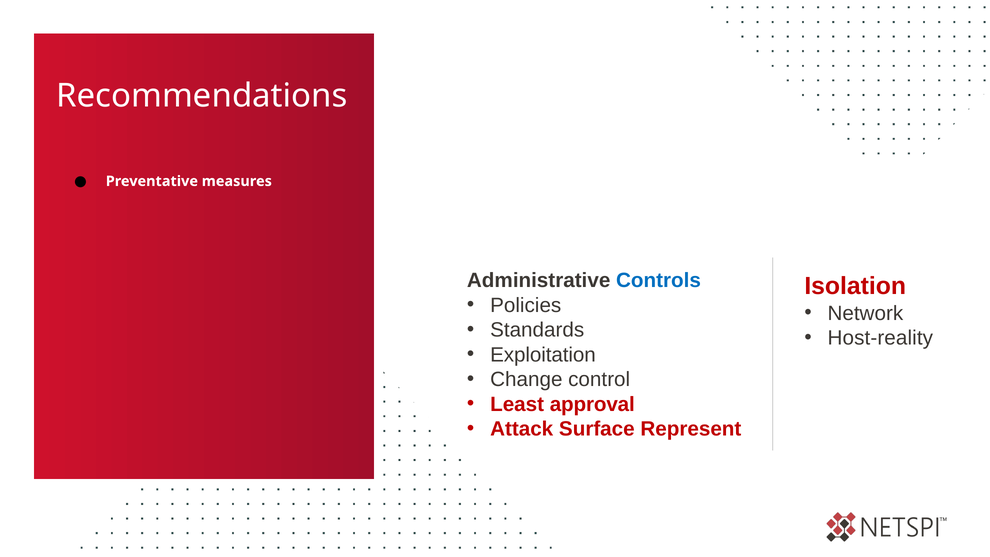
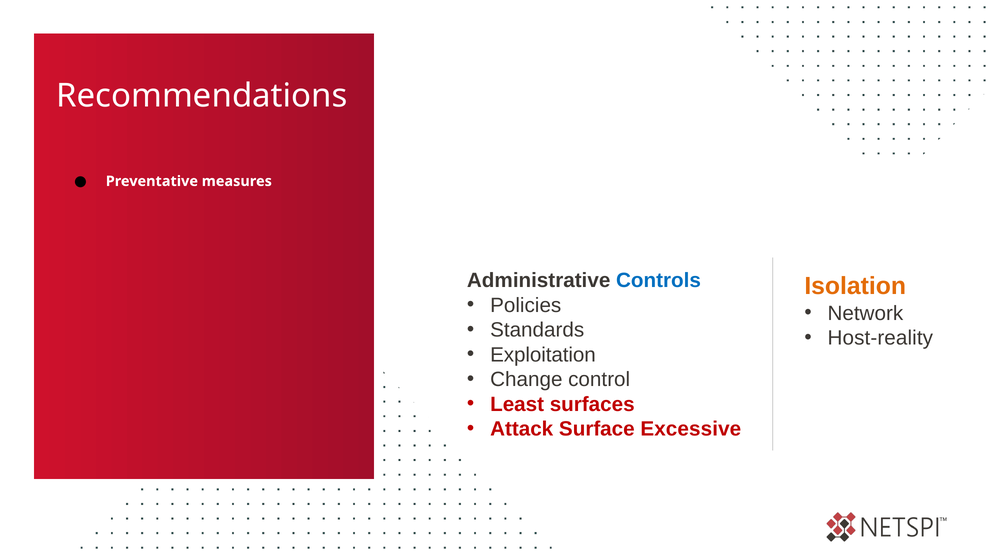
Isolation colour: red -> orange
approval: approval -> surfaces
Represent: Represent -> Excessive
